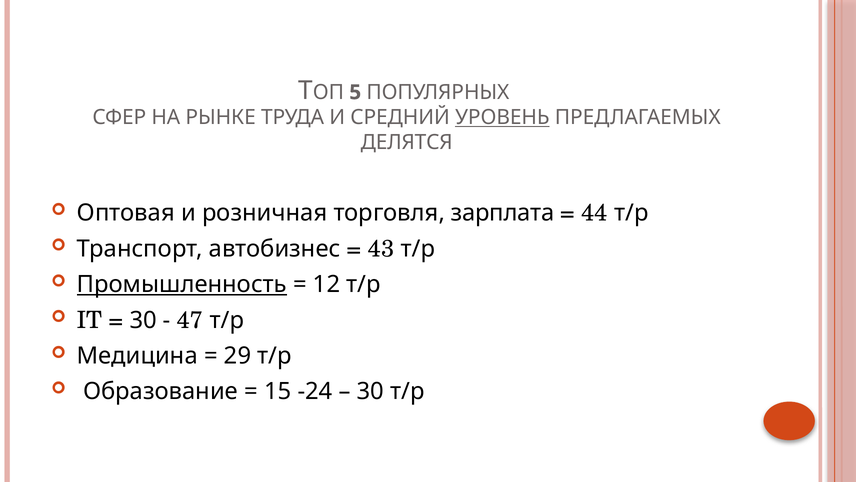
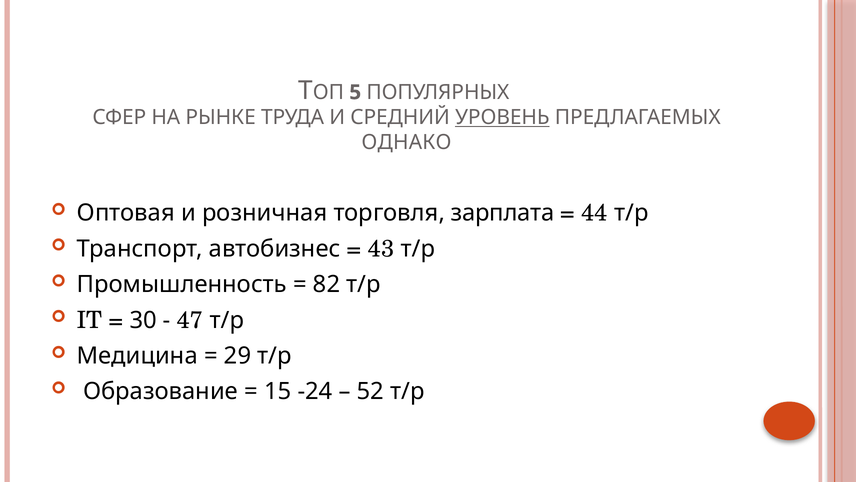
ДЕЛЯТСЯ: ДЕЛЯТСЯ -> ОДНАКО
Промышленность underline: present -> none
12: 12 -> 82
30 at (370, 391): 30 -> 52
